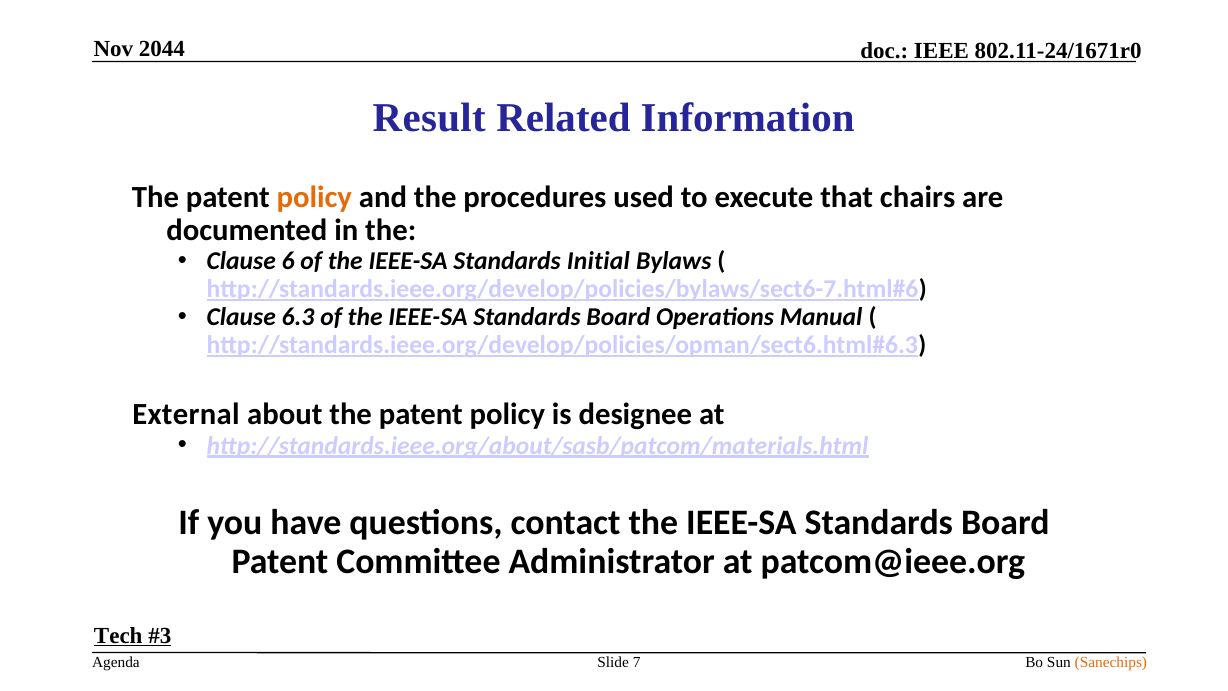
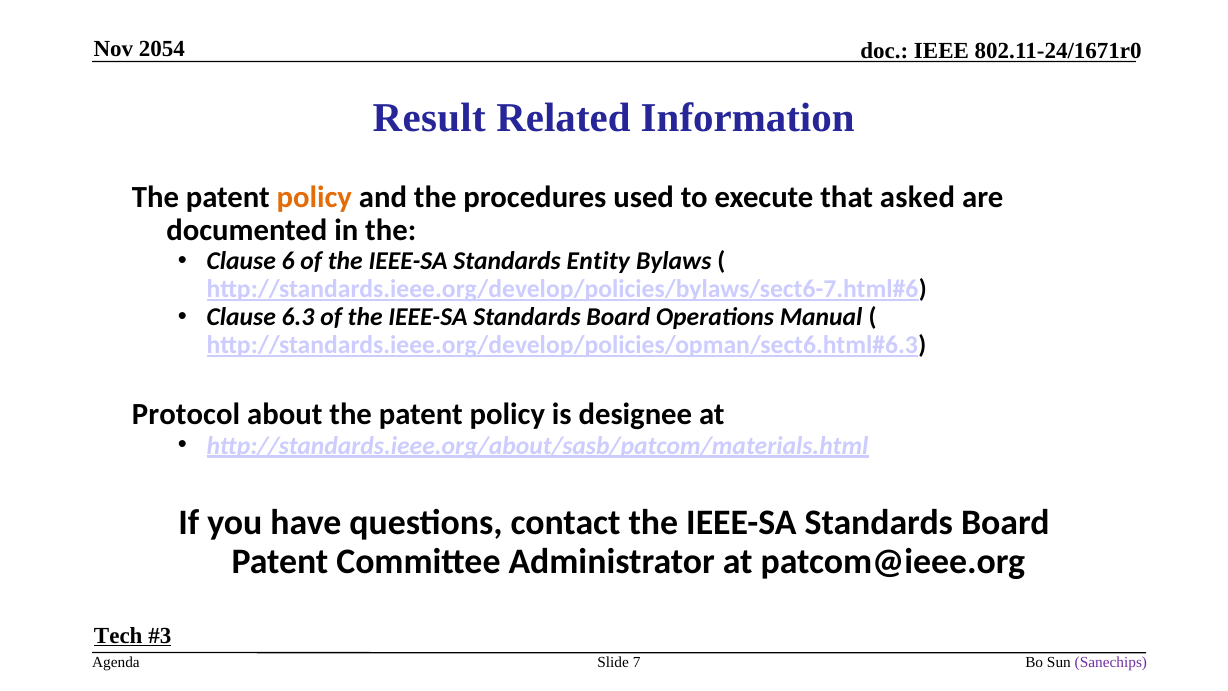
2044: 2044 -> 2054
chairs: chairs -> asked
Initial: Initial -> Entity
External: External -> Protocol
Sanechips colour: orange -> purple
